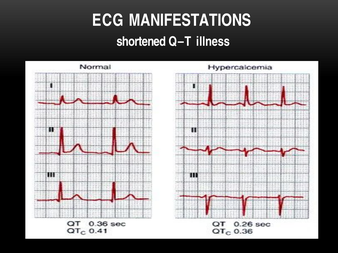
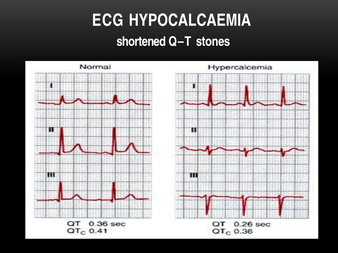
MANIFESTATIONS: MANIFESTATIONS -> HYPOCALCAEMIA
illness: illness -> stones
